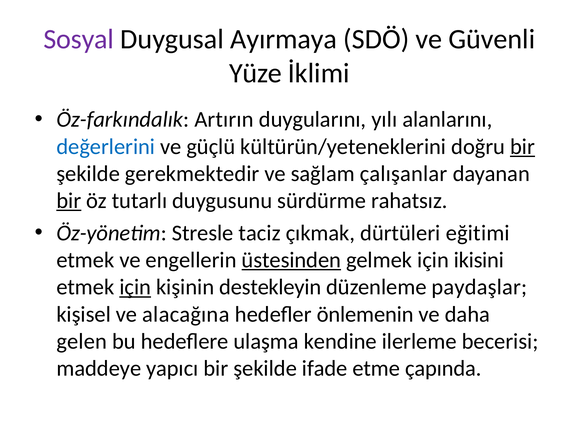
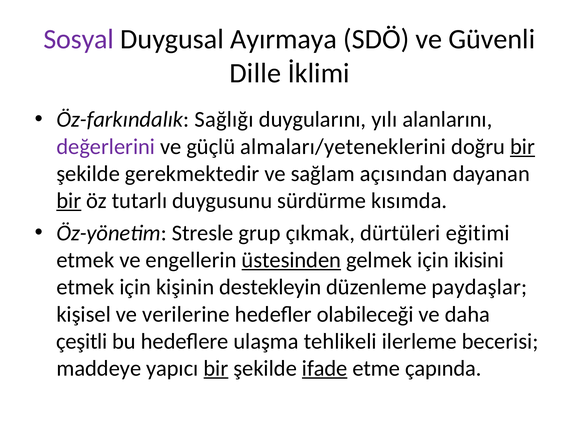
Yüze: Yüze -> Dille
Artırın: Artırın -> Sağlığı
değerlerini colour: blue -> purple
kültürün/yeteneklerini: kültürün/yeteneklerini -> almaları/yeteneklerini
çalışanlar: çalışanlar -> açısından
rahatsız: rahatsız -> kısımda
taciz: taciz -> grup
için at (135, 287) underline: present -> none
alacağına: alacağına -> verilerine
önlemenin: önlemenin -> olabileceği
gelen: gelen -> çeşitli
kendine: kendine -> tehlikeli
bir at (216, 368) underline: none -> present
ifade underline: none -> present
